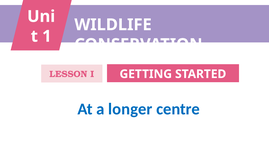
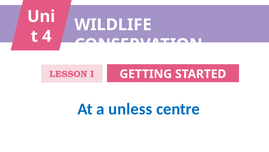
1: 1 -> 4
longer: longer -> unless
